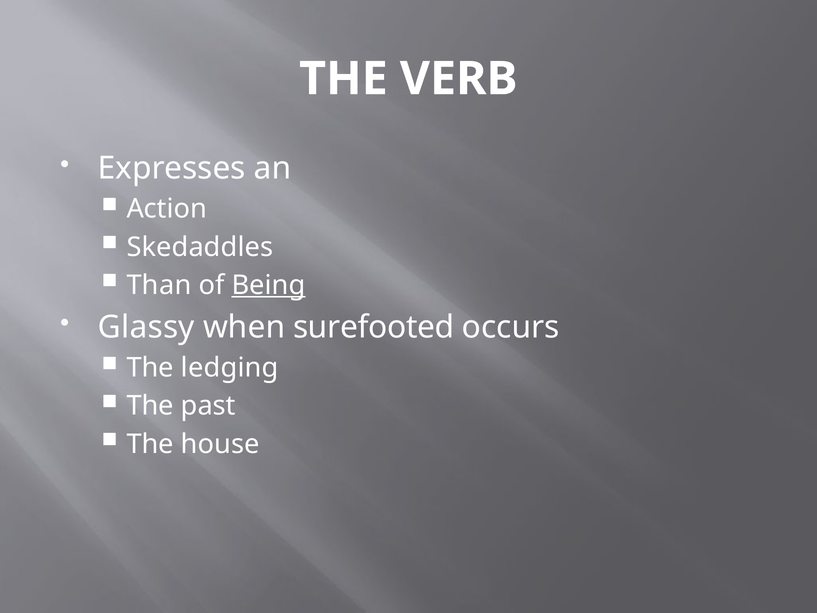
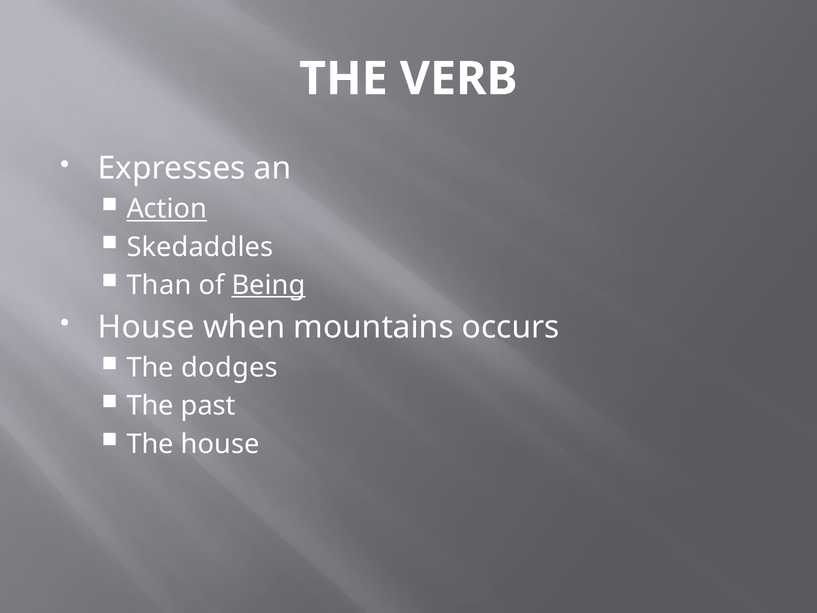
Action underline: none -> present
Glassy at (146, 327): Glassy -> House
surefooted: surefooted -> mountains
ledging: ledging -> dodges
